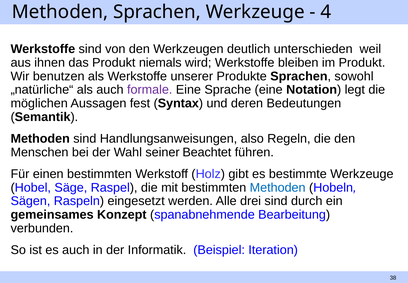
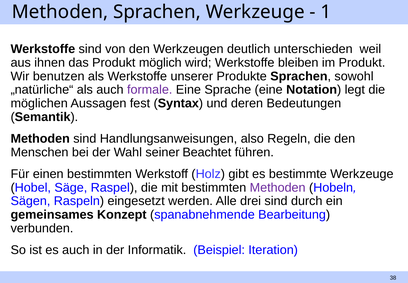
4: 4 -> 1
niemals: niemals -> möglich
Methoden at (278, 187) colour: blue -> purple
